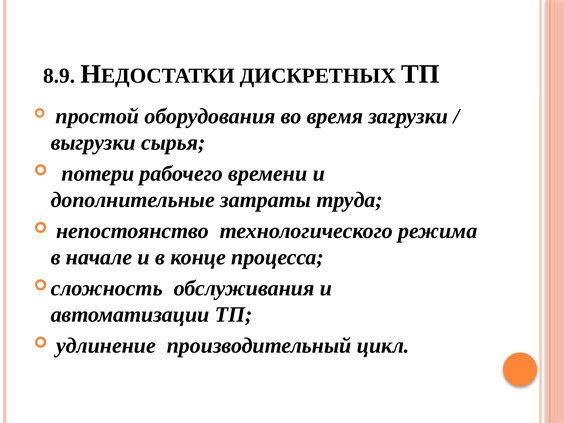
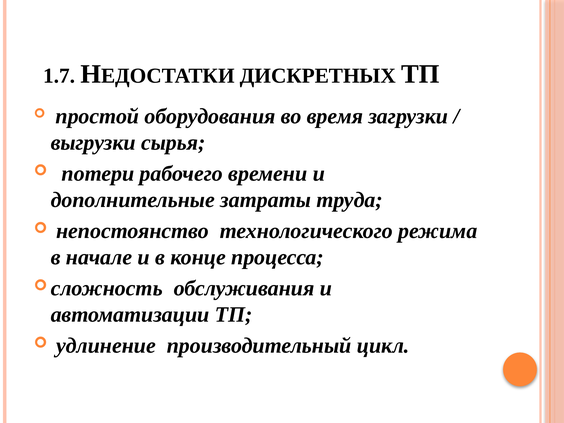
8.9: 8.9 -> 1.7
